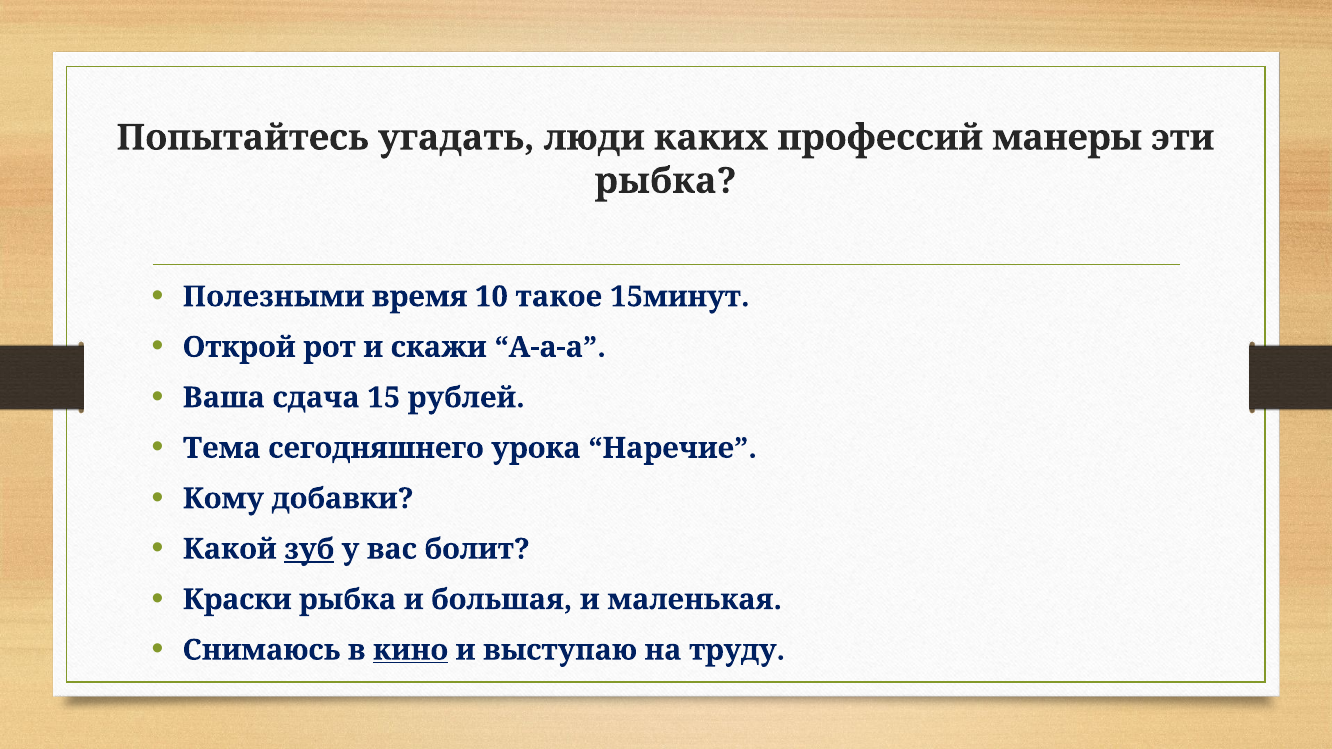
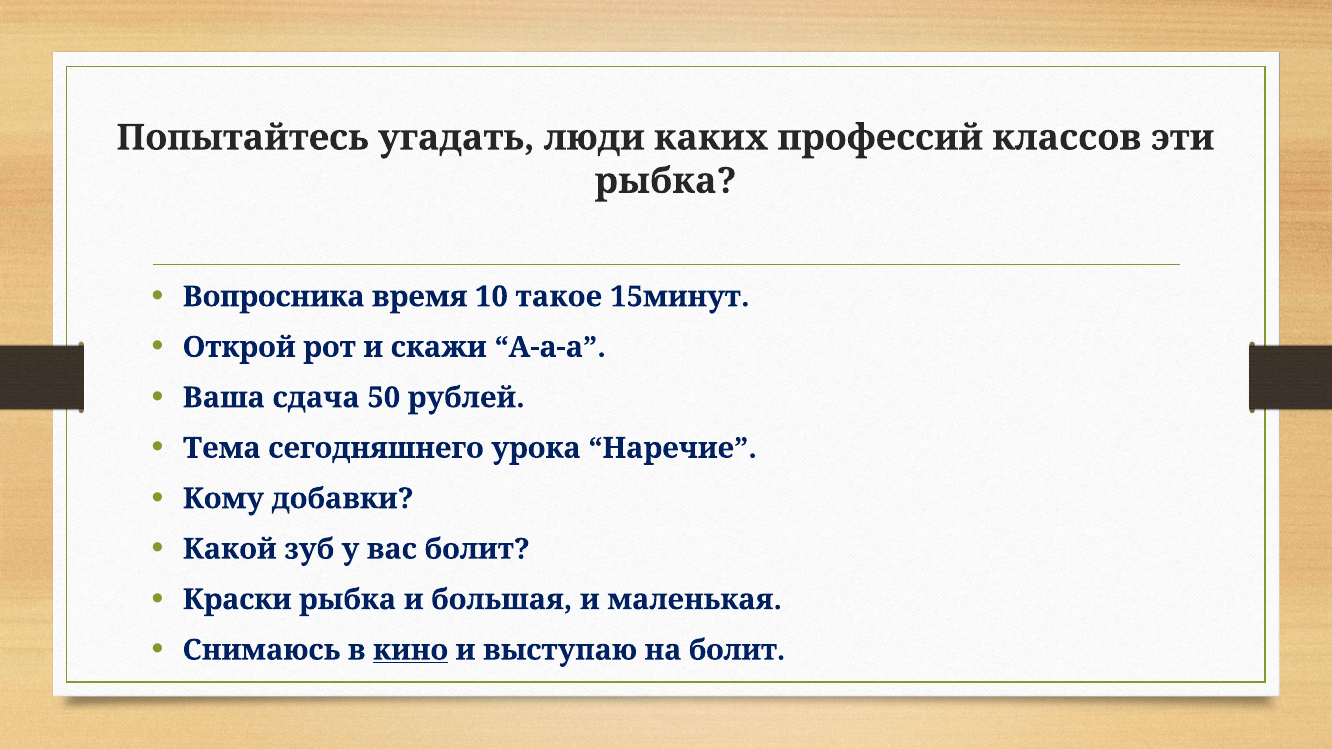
манеры: манеры -> классов
Полезными: Полезными -> Вопросника
15: 15 -> 50
зуб underline: present -> none
на труду: труду -> болит
